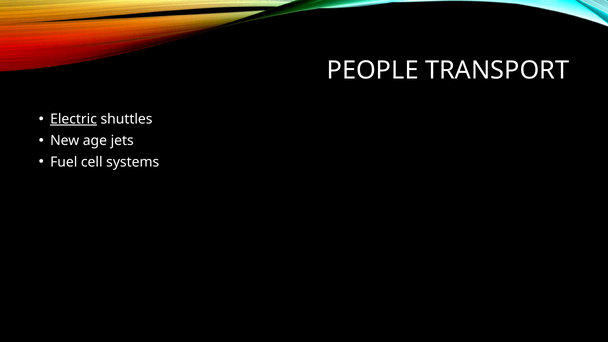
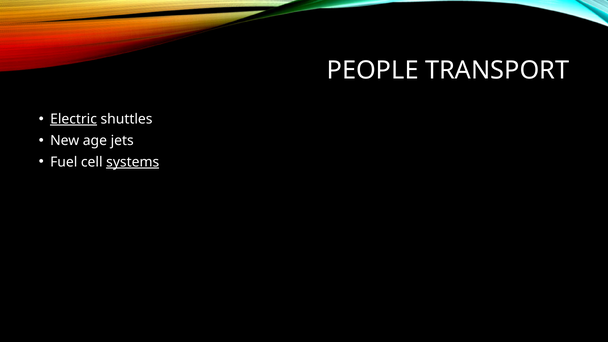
systems underline: none -> present
